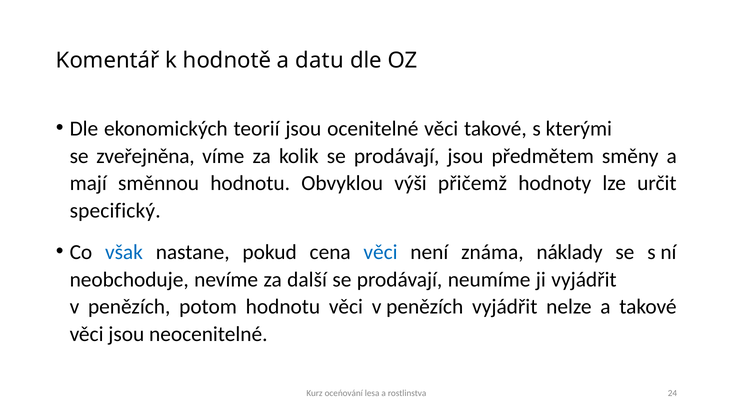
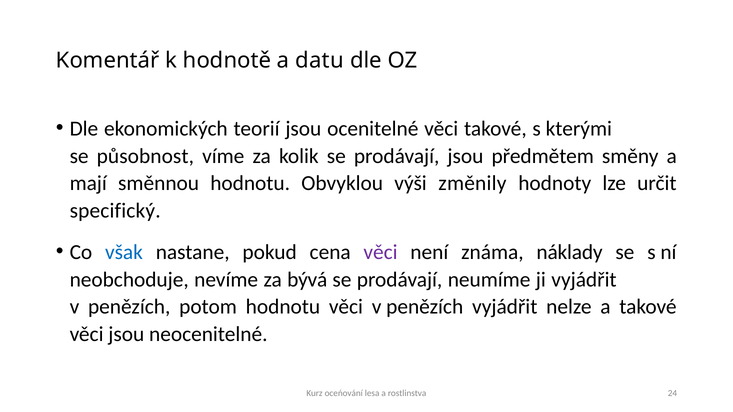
zveřejněna: zveřejněna -> působnost
přičemž: přičemž -> změnily
věci at (381, 252) colour: blue -> purple
další: další -> bývá
